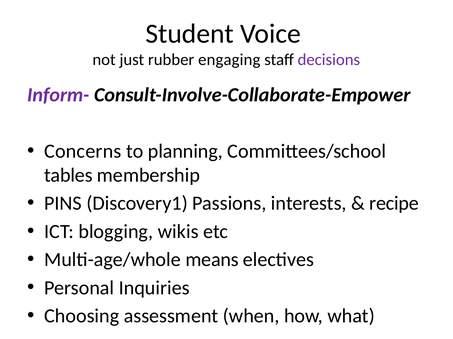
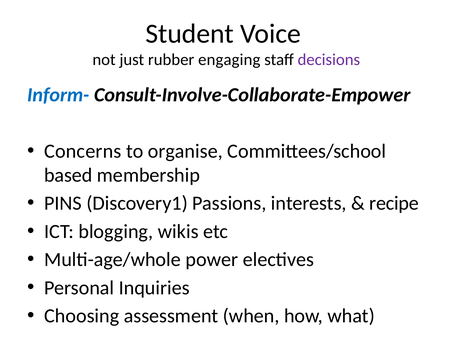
Inform- colour: purple -> blue
planning: planning -> organise
tables: tables -> based
means: means -> power
